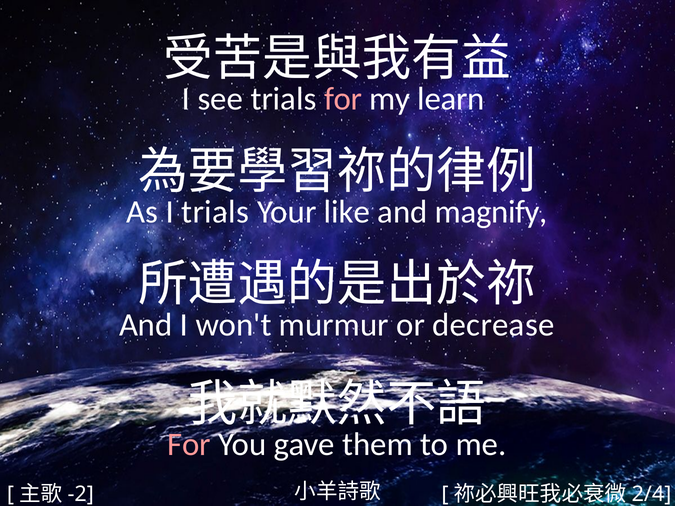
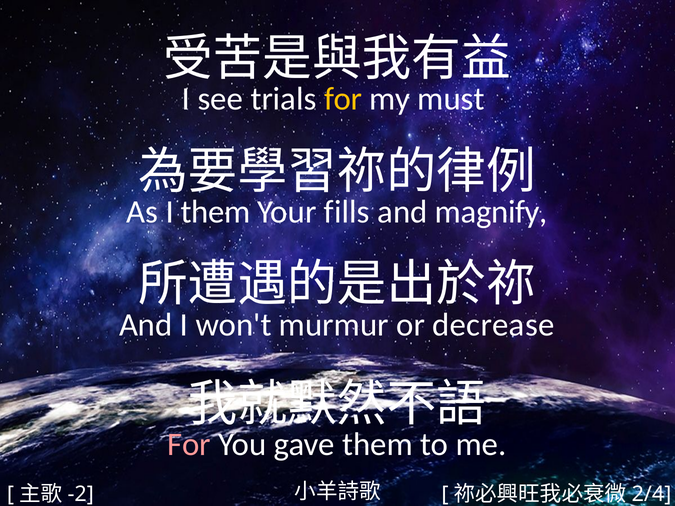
for at (343, 99) colour: pink -> yellow
learn: learn -> must
I trials: trials -> them
like: like -> fills
